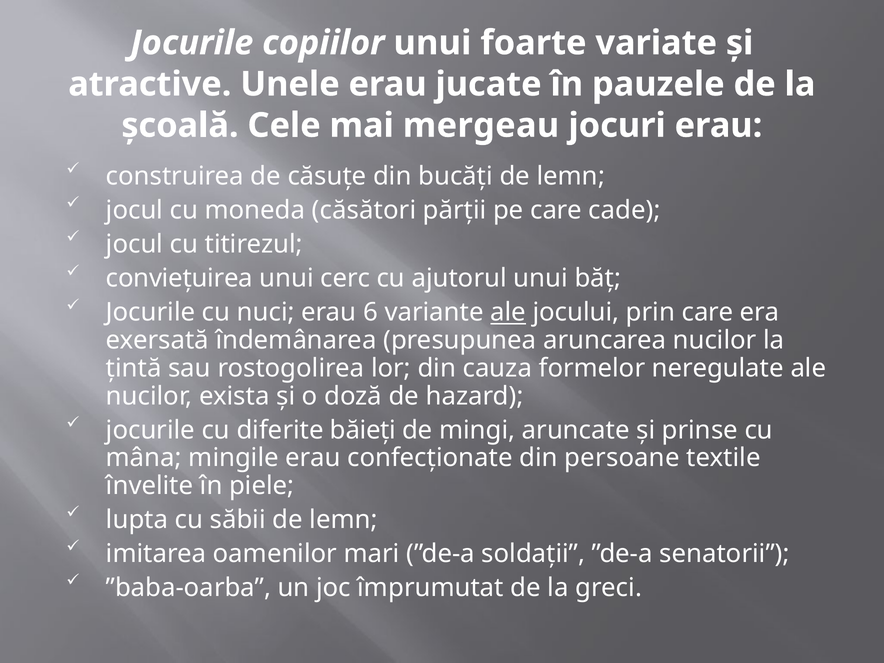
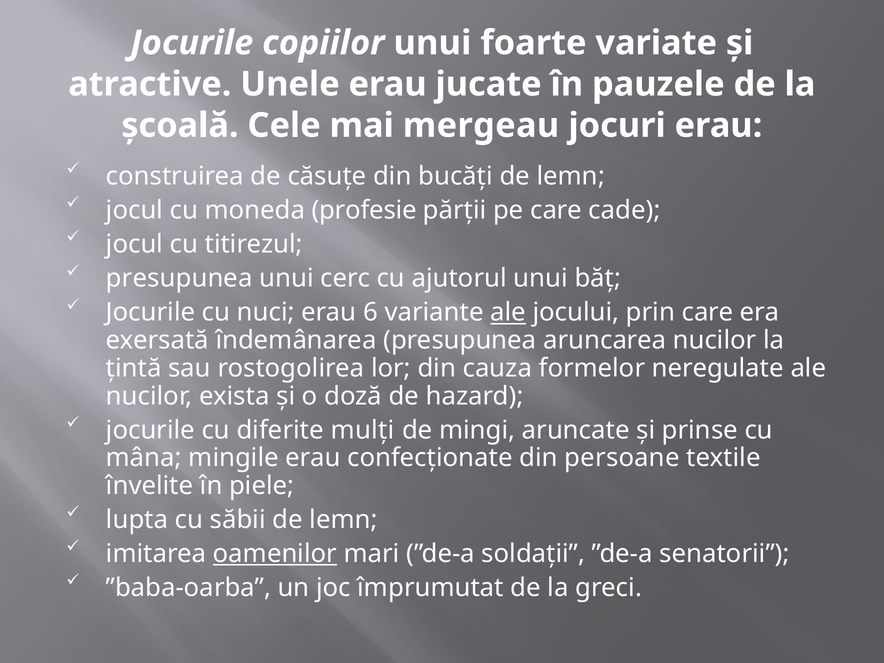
căsători: căsători -> profesie
conviețuirea at (179, 278): conviețuirea -> presupunea
băieți: băieți -> mulți
oamenilor underline: none -> present
